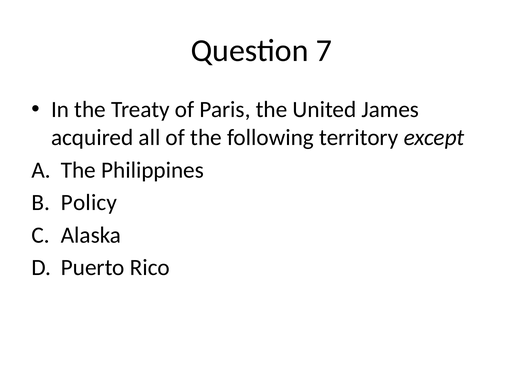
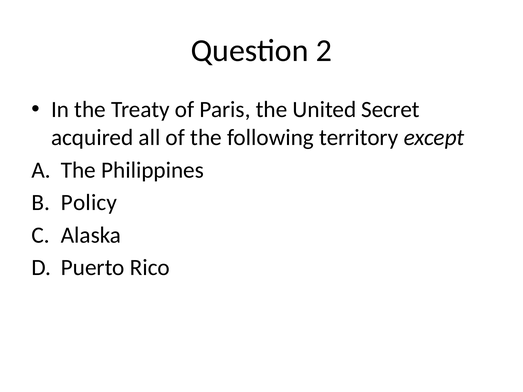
7: 7 -> 2
James: James -> Secret
